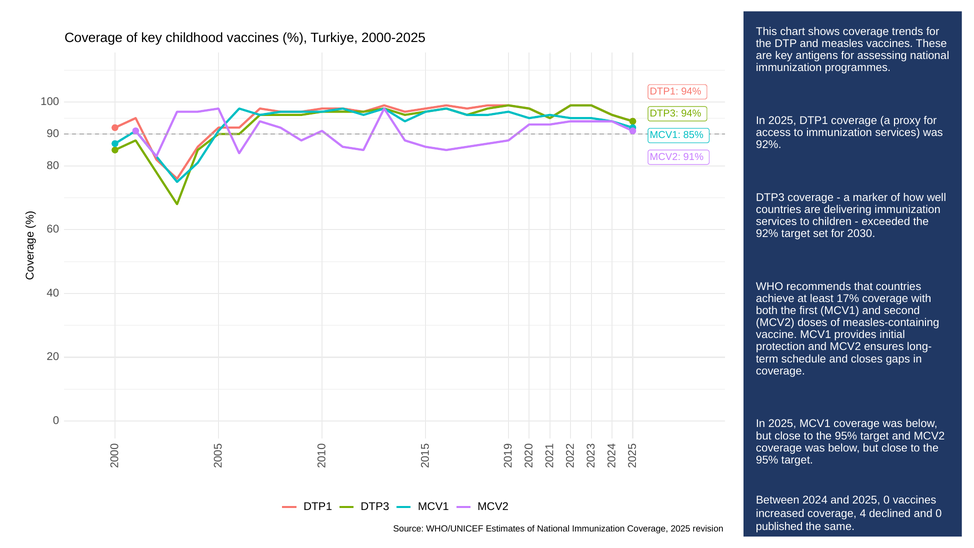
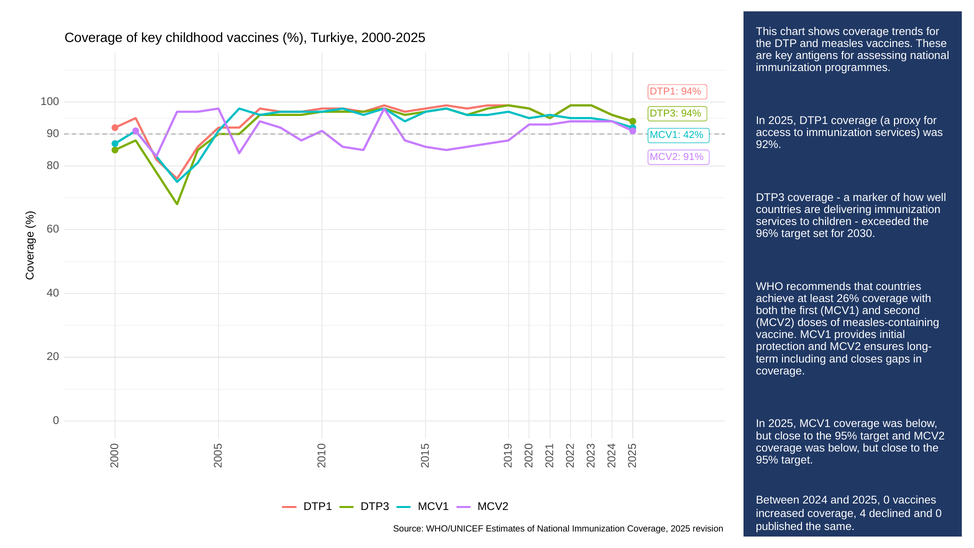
85%: 85% -> 42%
92% at (767, 234): 92% -> 96%
17%: 17% -> 26%
schedule: schedule -> including
